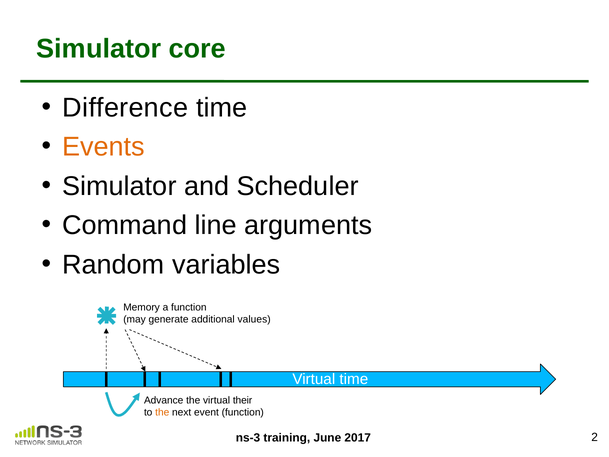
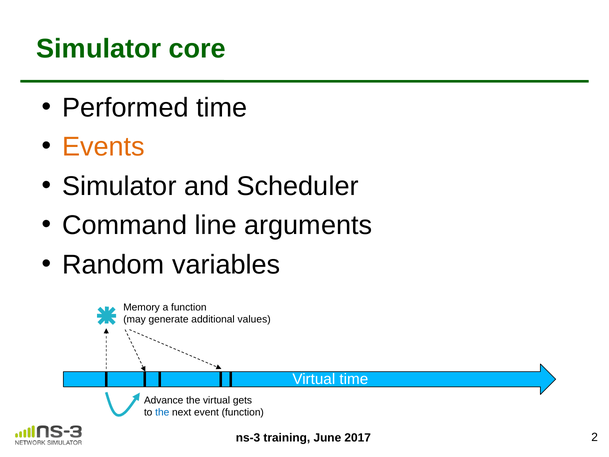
Difference: Difference -> Performed
their: their -> gets
the at (162, 412) colour: orange -> blue
